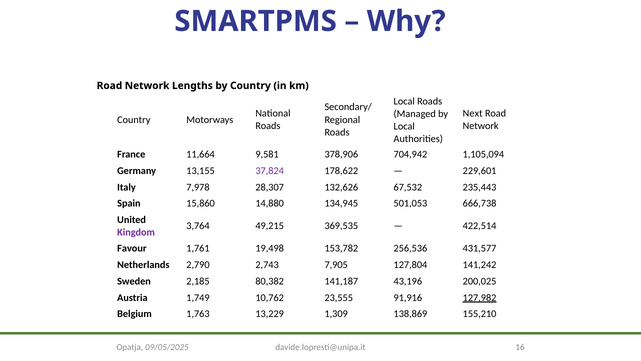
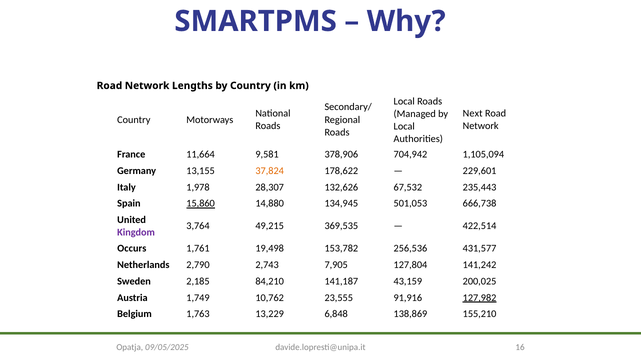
37,824 colour: purple -> orange
7,978: 7,978 -> 1,978
15,860 underline: none -> present
Favour: Favour -> Occurs
80,382: 80,382 -> 84,210
43,196: 43,196 -> 43,159
1,309: 1,309 -> 6,848
